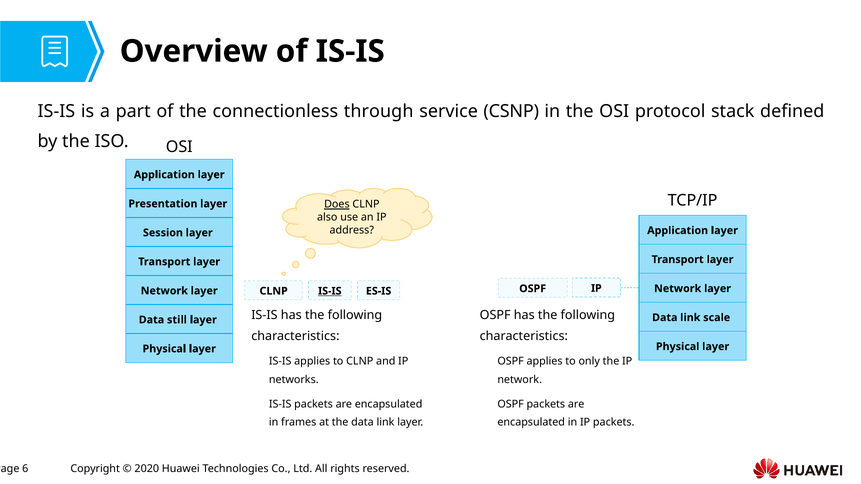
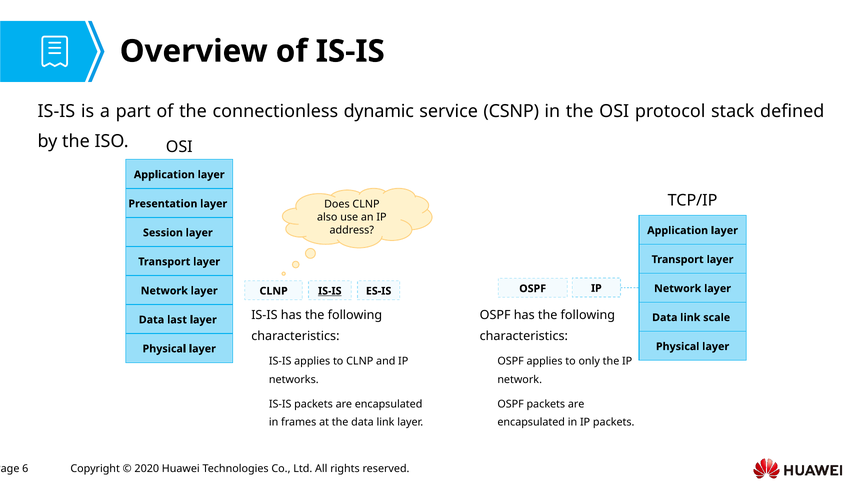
through: through -> dynamic
Does underline: present -> none
still: still -> last
